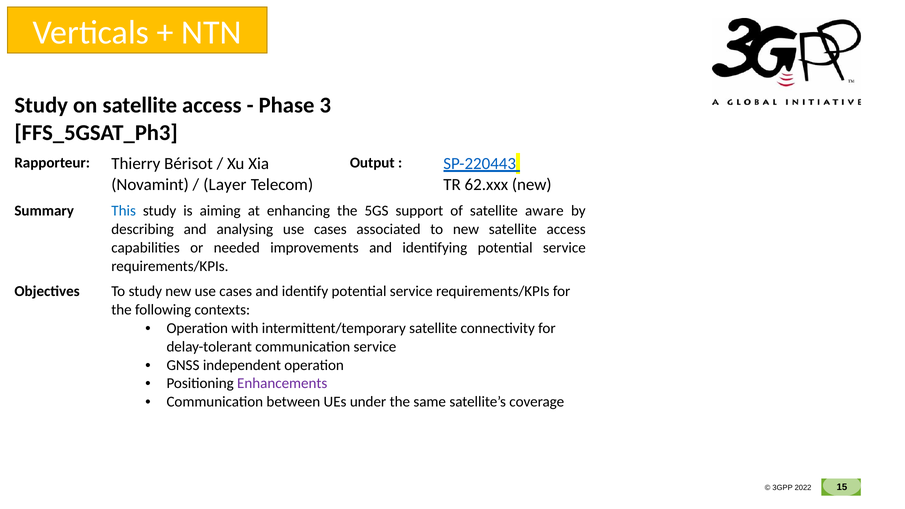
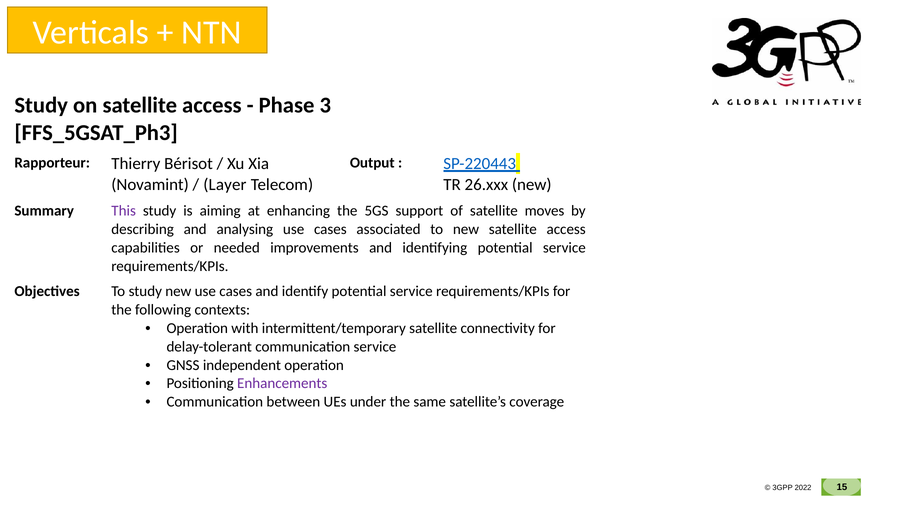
62.xxx: 62.xxx -> 26.xxx
This colour: blue -> purple
aware: aware -> moves
